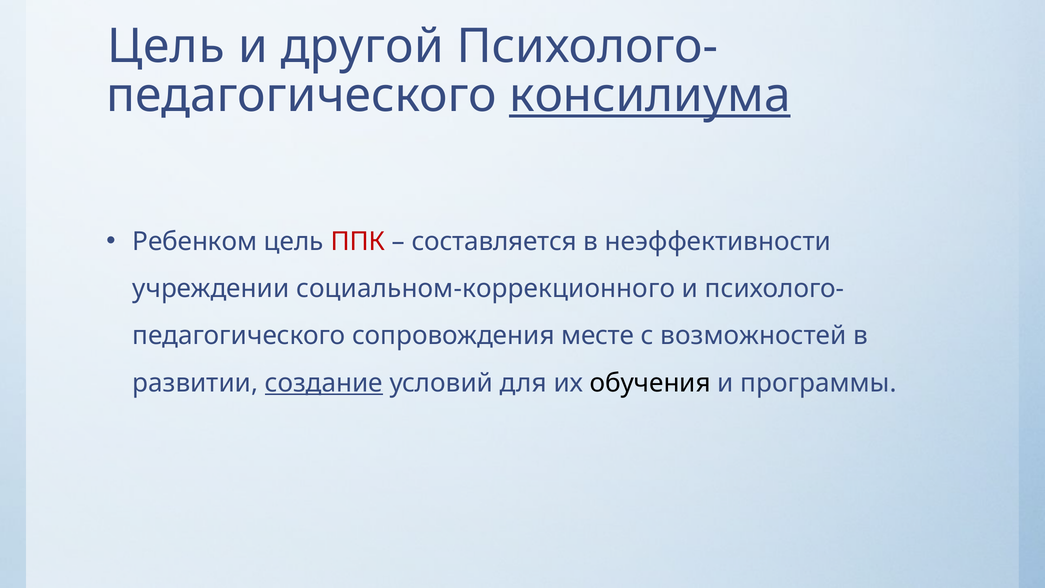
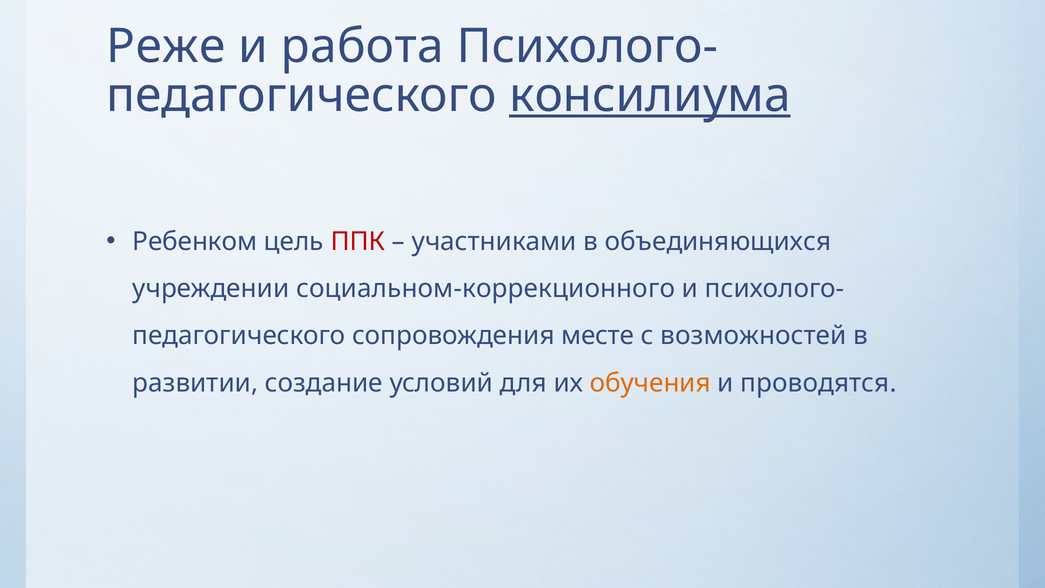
Цель at (166, 47): Цель -> Реже
другой: другой -> работа
составляется: составляется -> участниками
неэффективности: неэффективности -> объединяющихся
создание underline: present -> none
обучения colour: black -> orange
программы: программы -> проводятся
